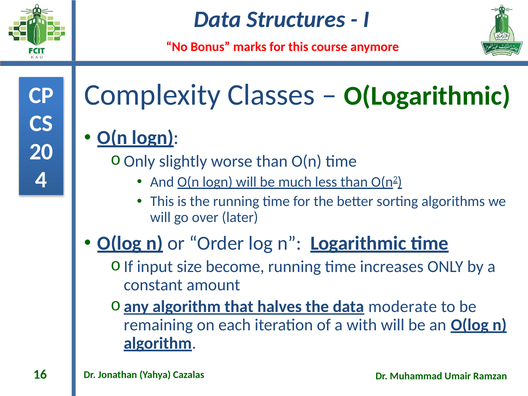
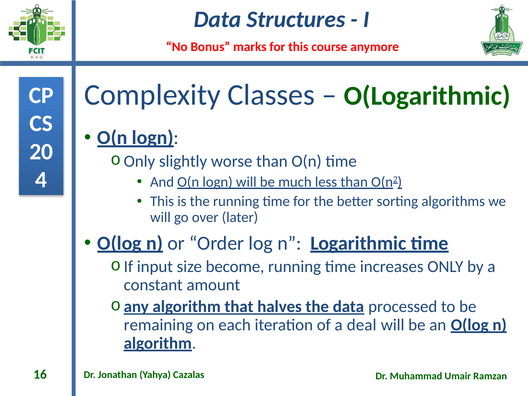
moderate: moderate -> processed
with: with -> deal
